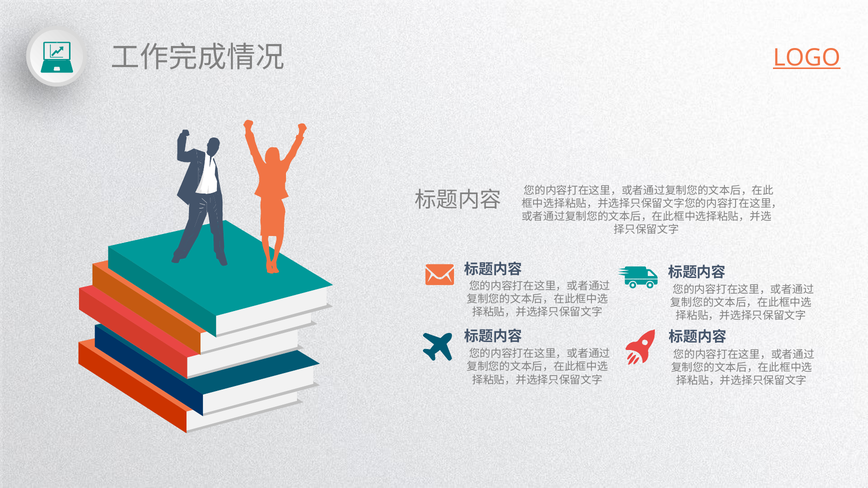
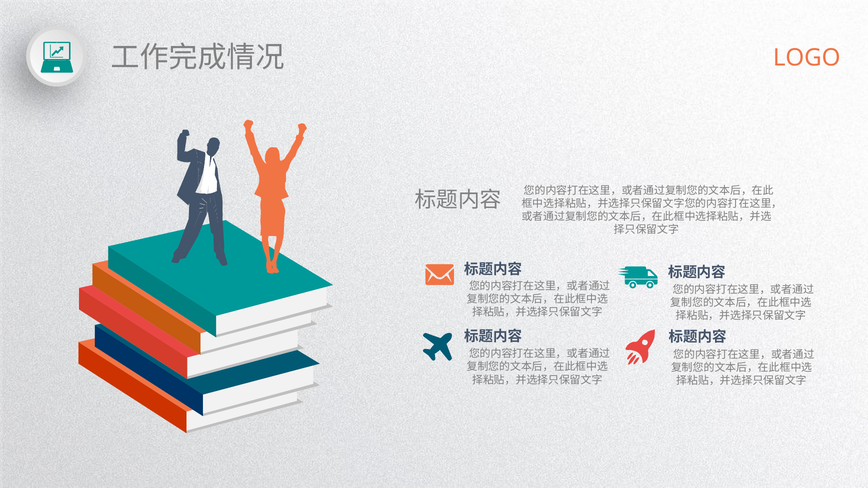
LOGO underline: present -> none
